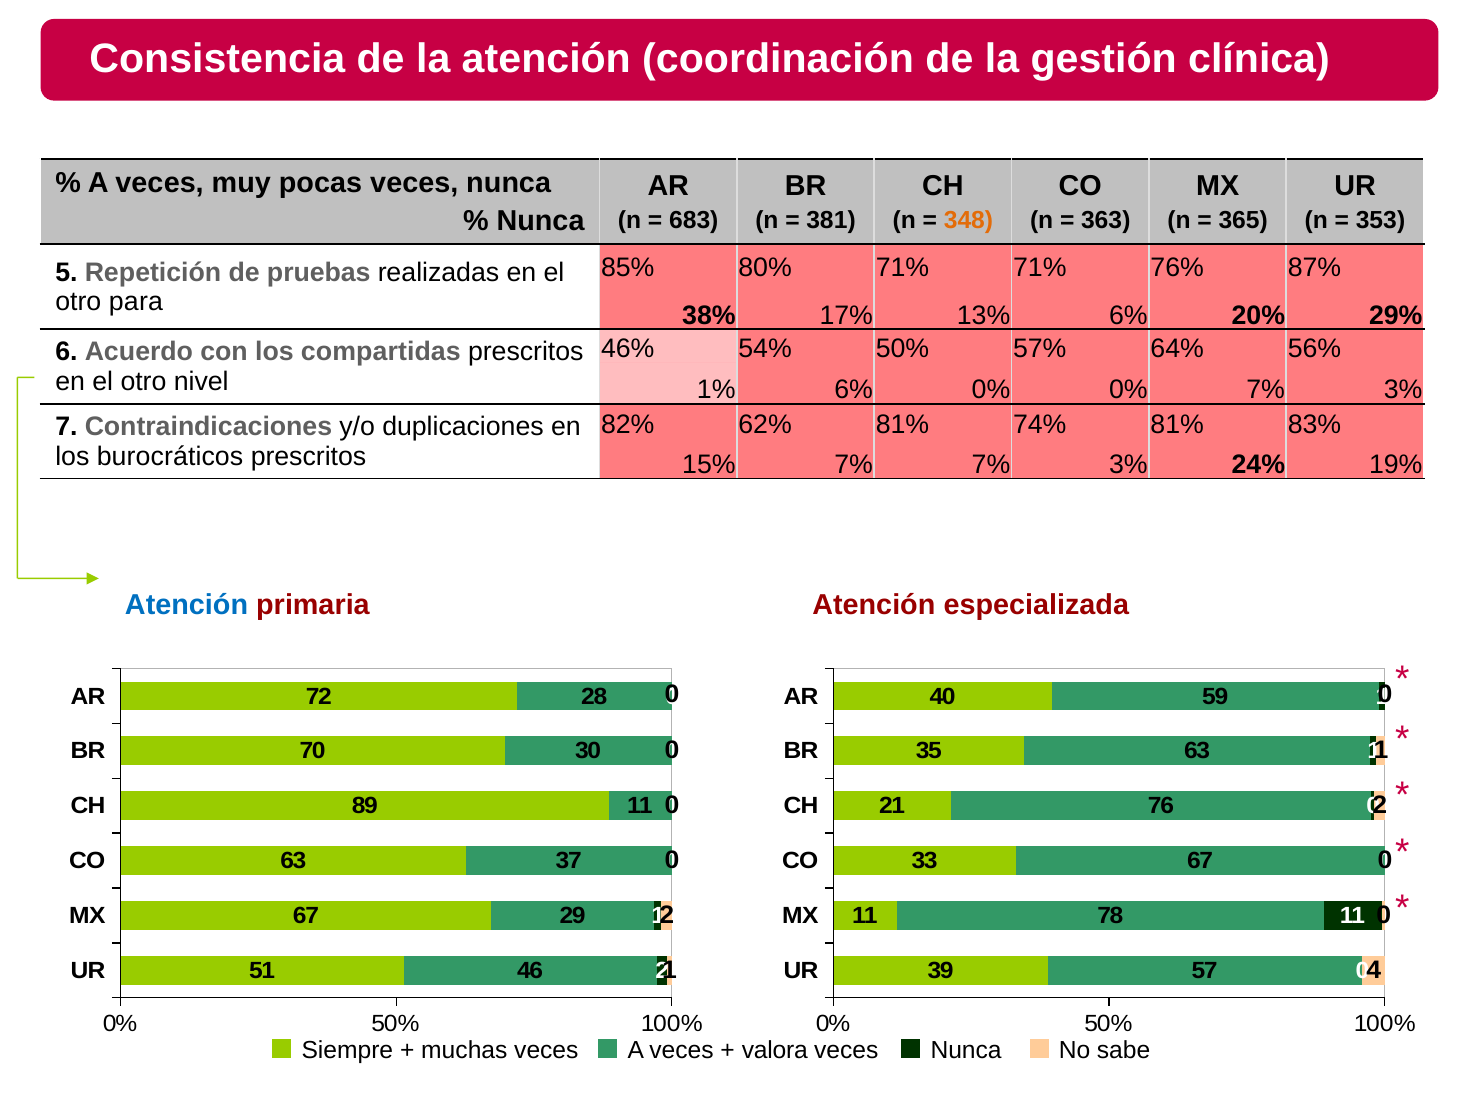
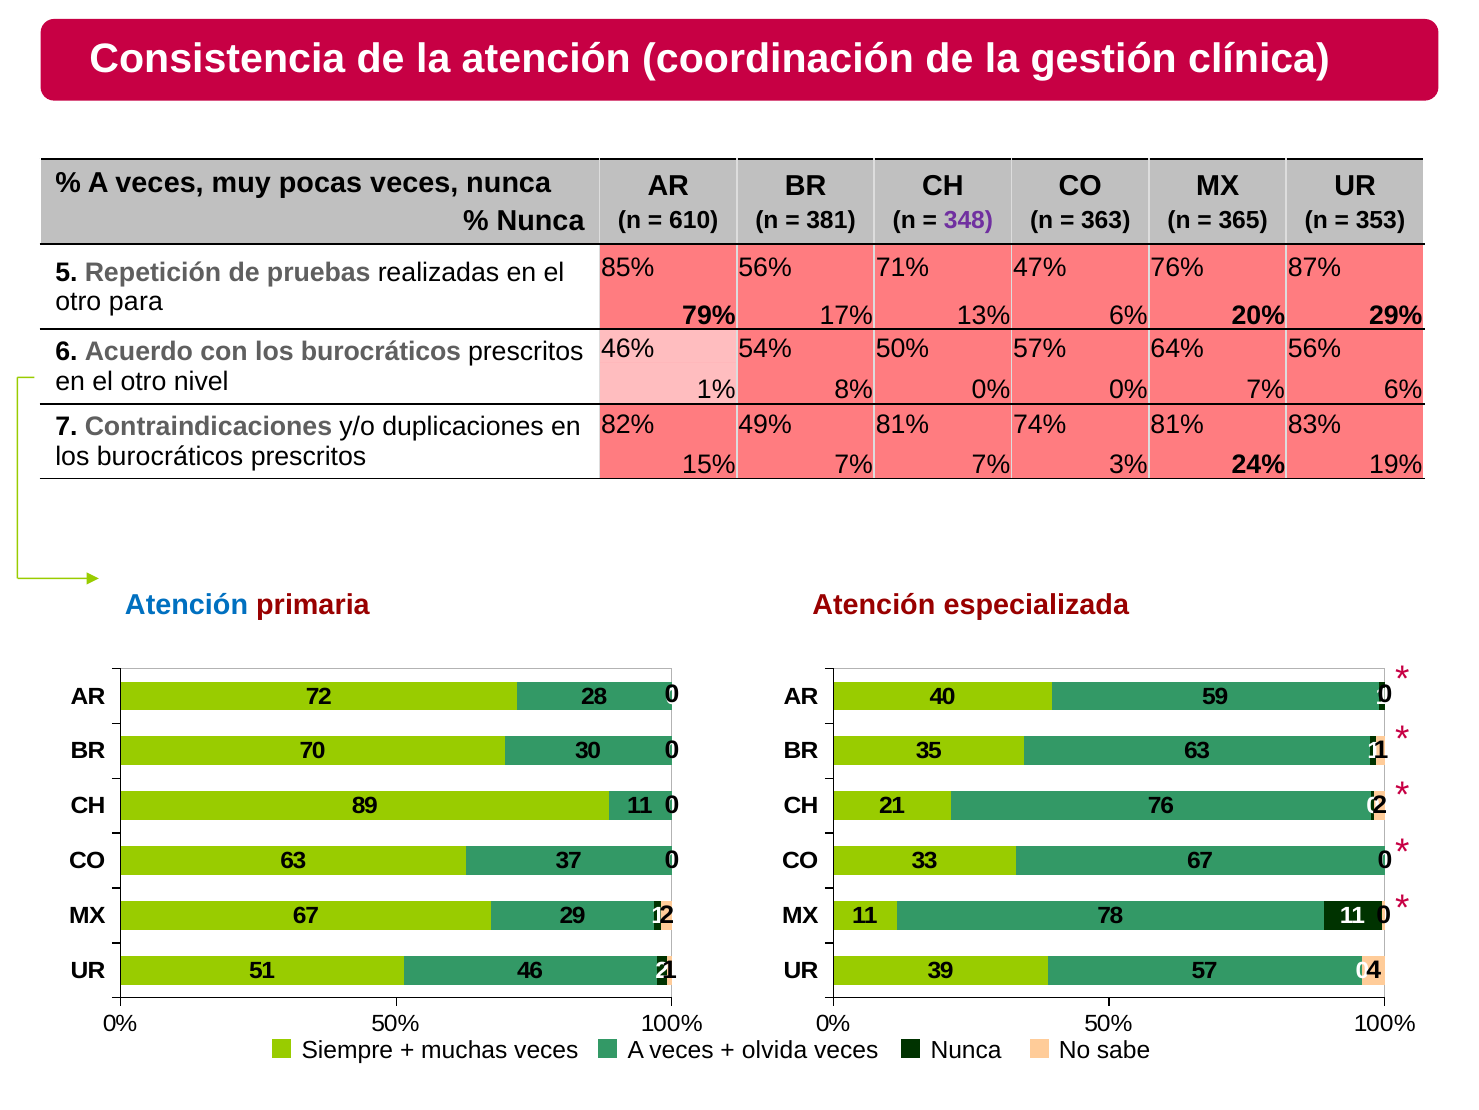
683: 683 -> 610
348 colour: orange -> purple
85% 80%: 80% -> 56%
71% 71%: 71% -> 47%
38%: 38% -> 79%
con los compartidas: compartidas -> burocráticos
1% 6%: 6% -> 8%
0% 7% 3%: 3% -> 6%
62%: 62% -> 49%
valora: valora -> olvida
